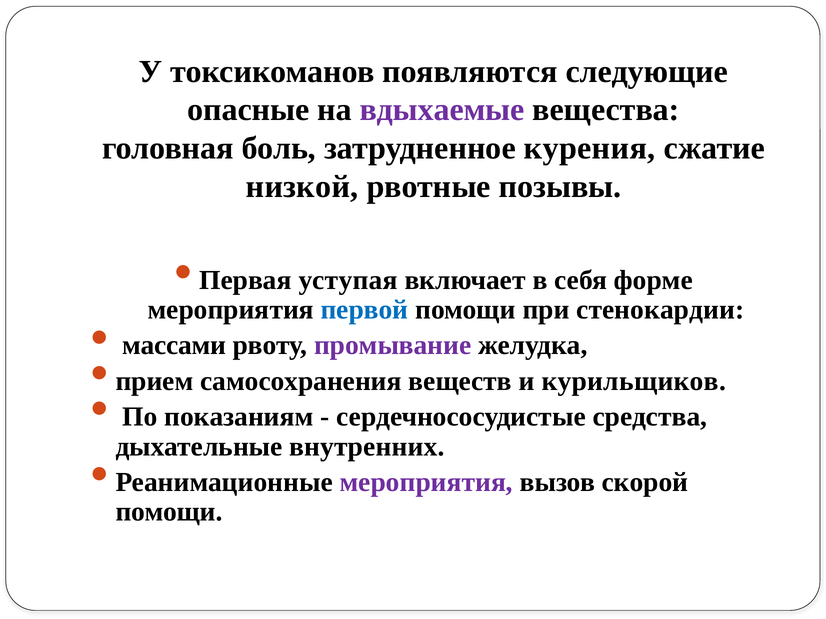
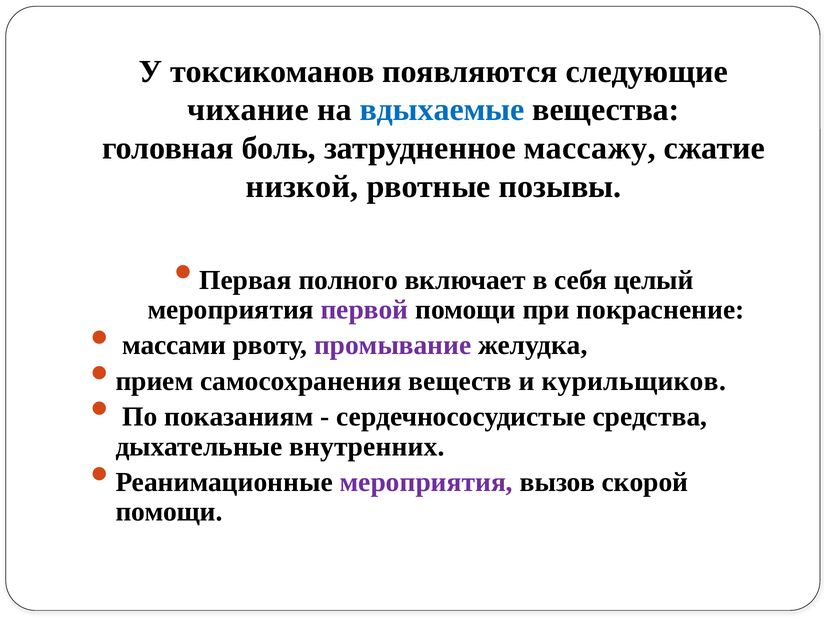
опасные: опасные -> чихание
вдыхаемые colour: purple -> blue
курения: курения -> массажу
уступая: уступая -> полного
форме: форме -> целый
первой colour: blue -> purple
стенокардии: стенокардии -> покраснение
